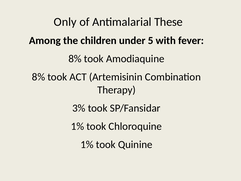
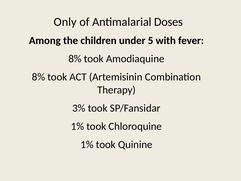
These: These -> Doses
